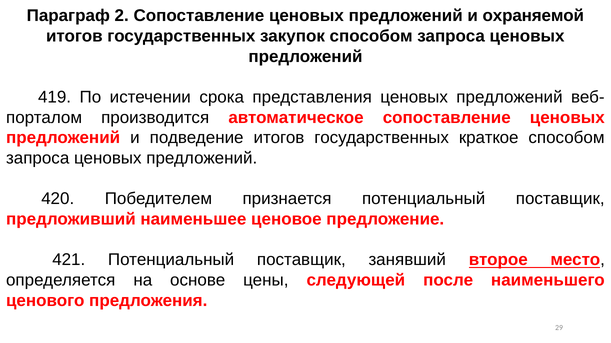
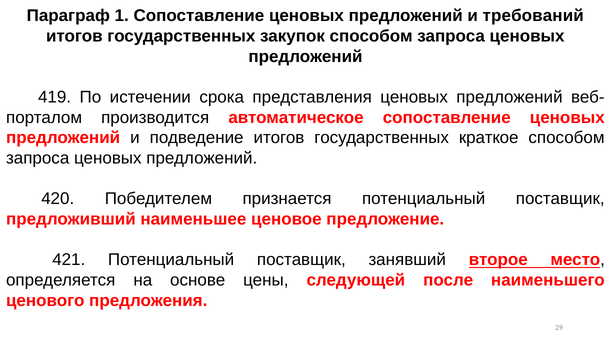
2: 2 -> 1
охраняемой: охраняемой -> требований
